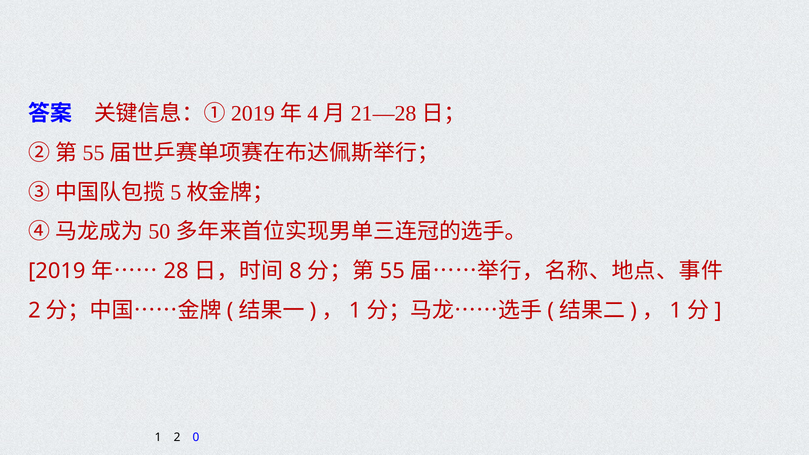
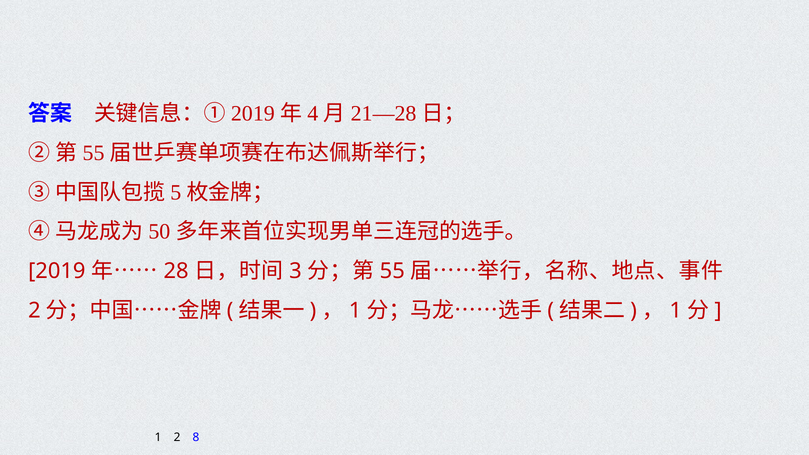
8: 8 -> 3
0: 0 -> 8
